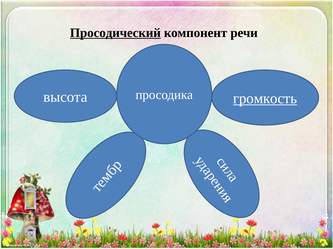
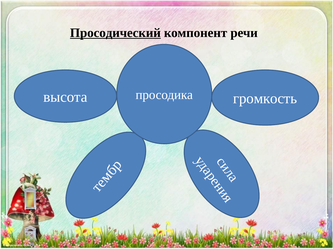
громкость underline: present -> none
